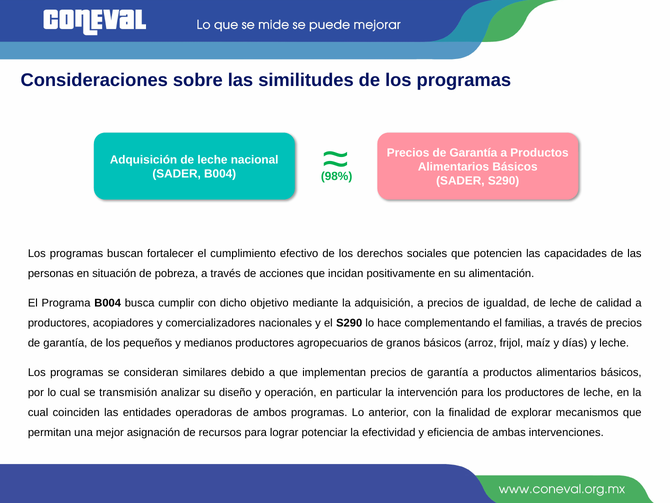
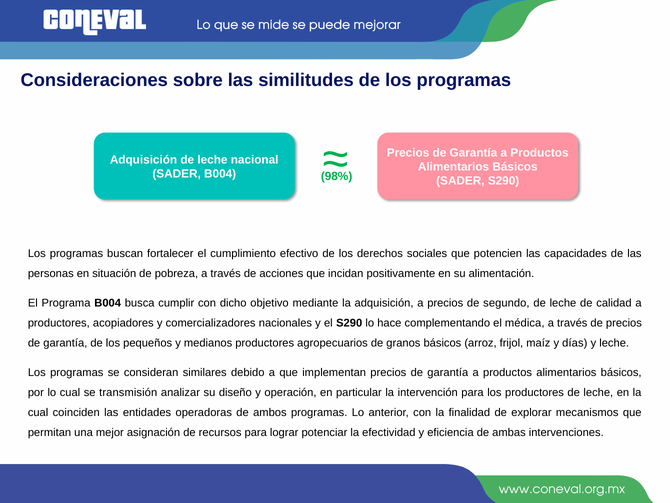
igualdad: igualdad -> segundo
familias: familias -> médica
